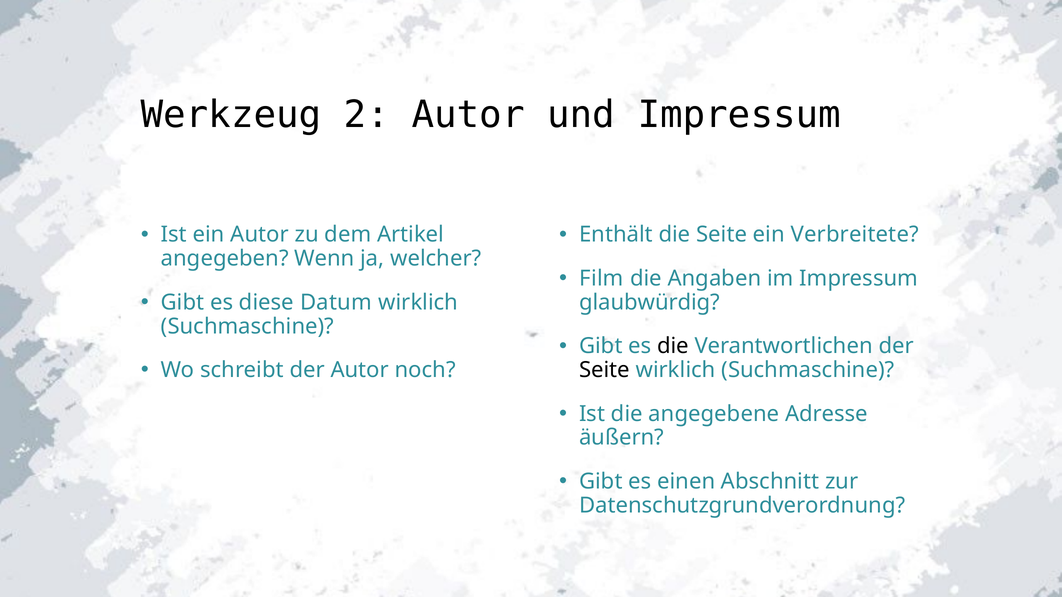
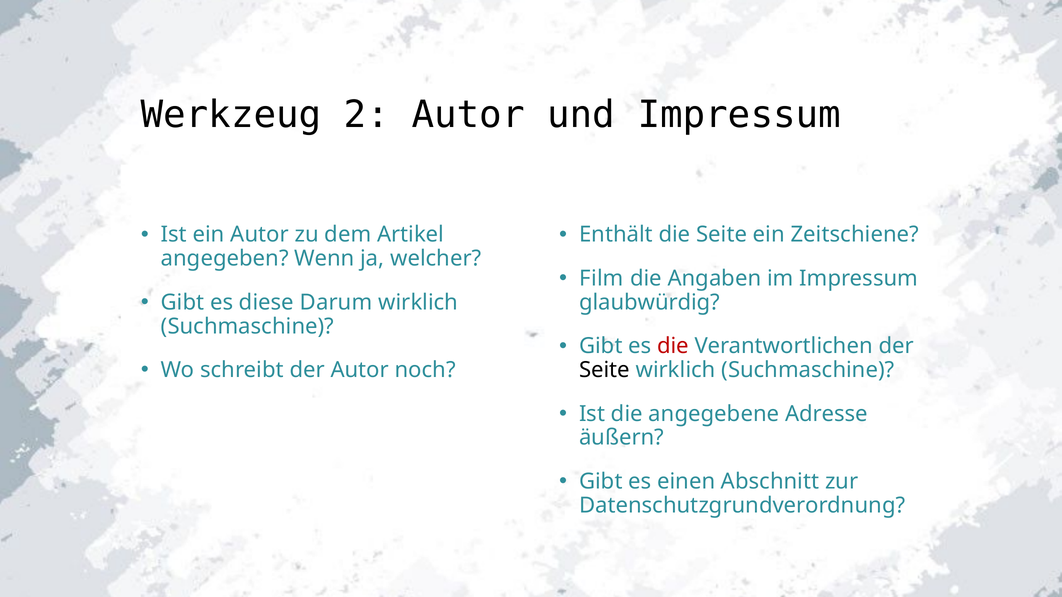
Verbreitete: Verbreitete -> Zeitschiene
Datum: Datum -> Darum
die at (673, 346) colour: black -> red
